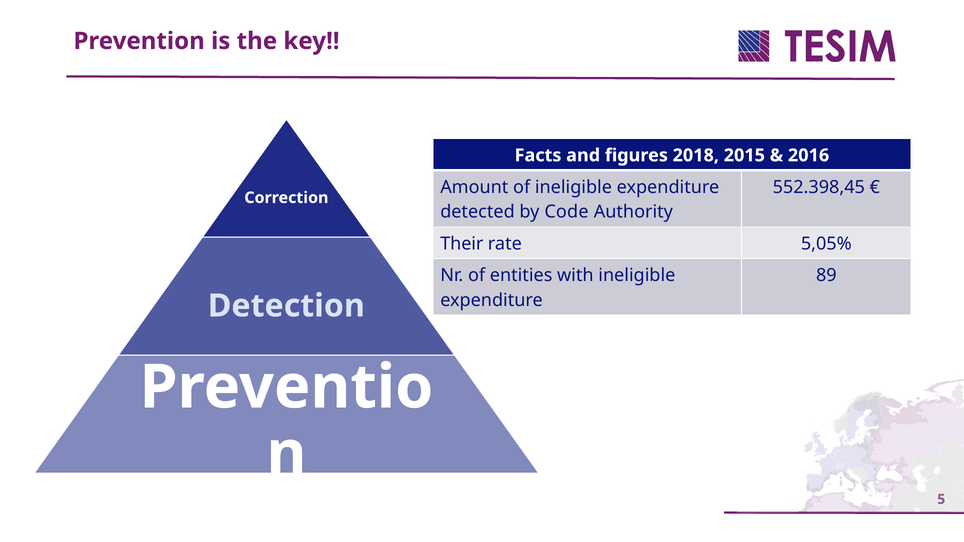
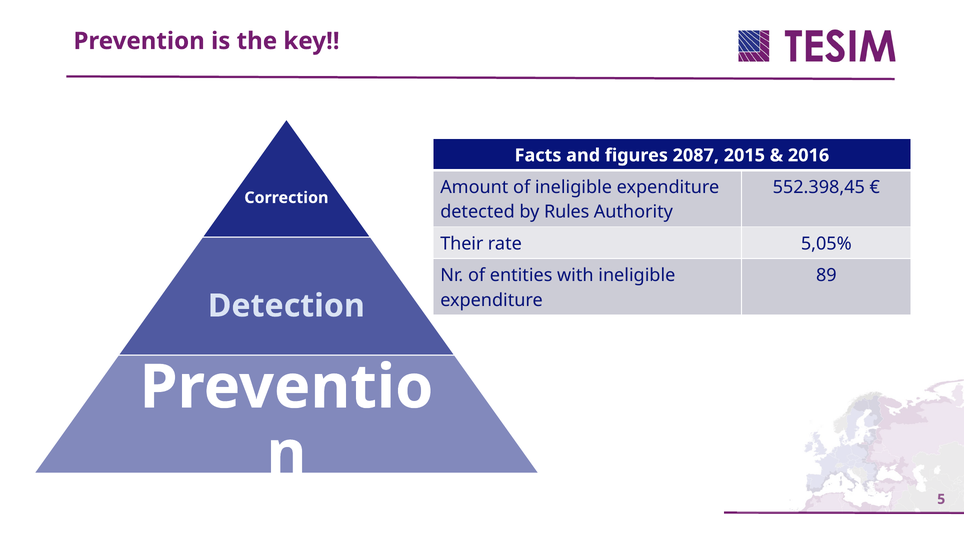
2018: 2018 -> 2087
Code: Code -> Rules
